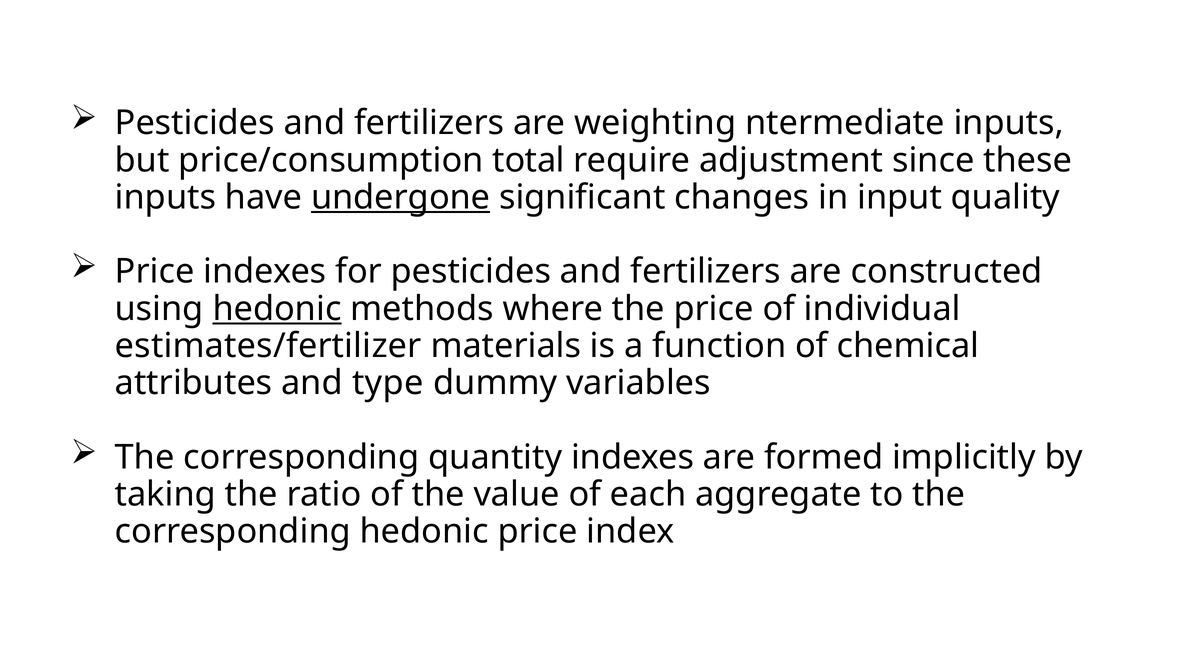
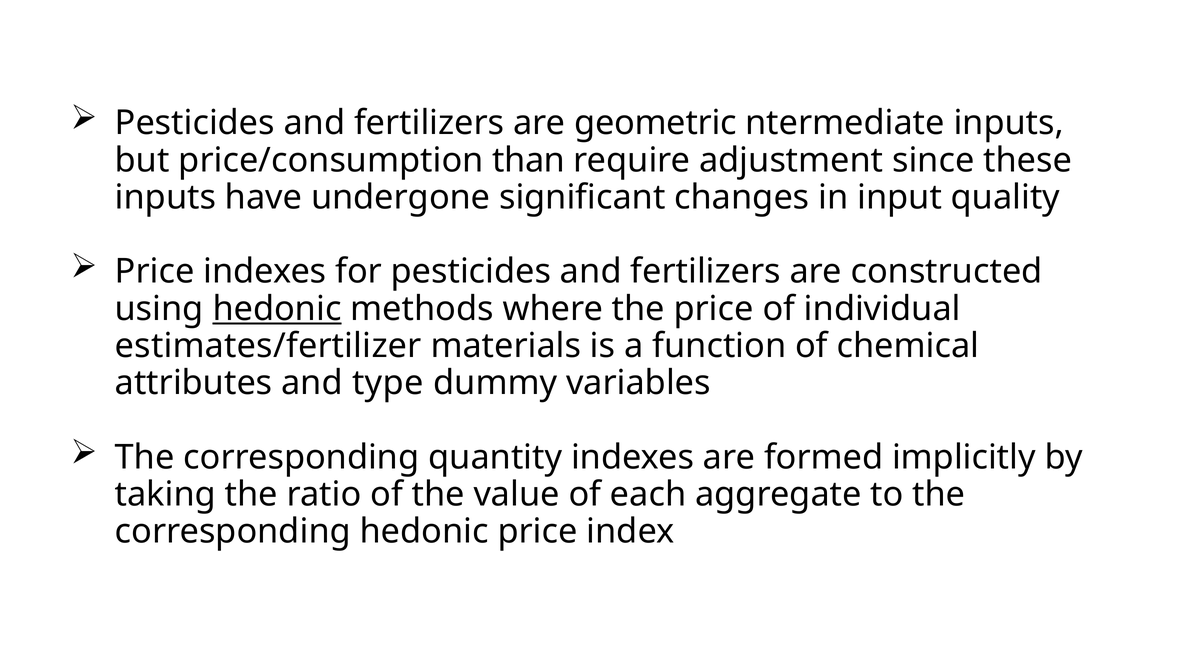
weighting: weighting -> geometric
total: total -> than
undergone underline: present -> none
